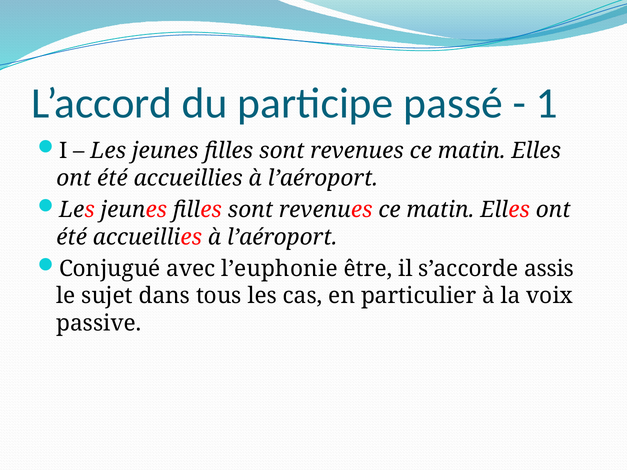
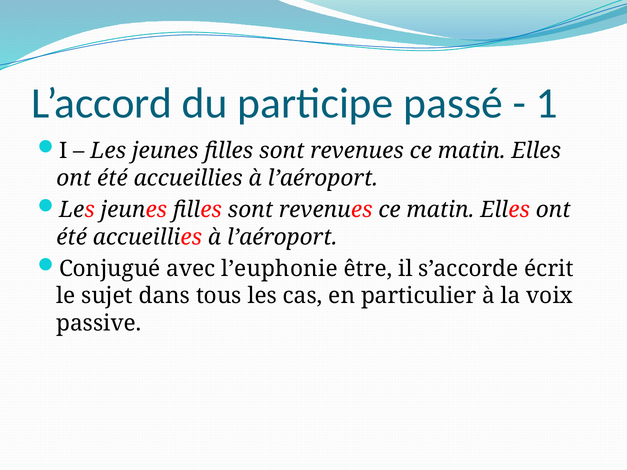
assis: assis -> écrit
